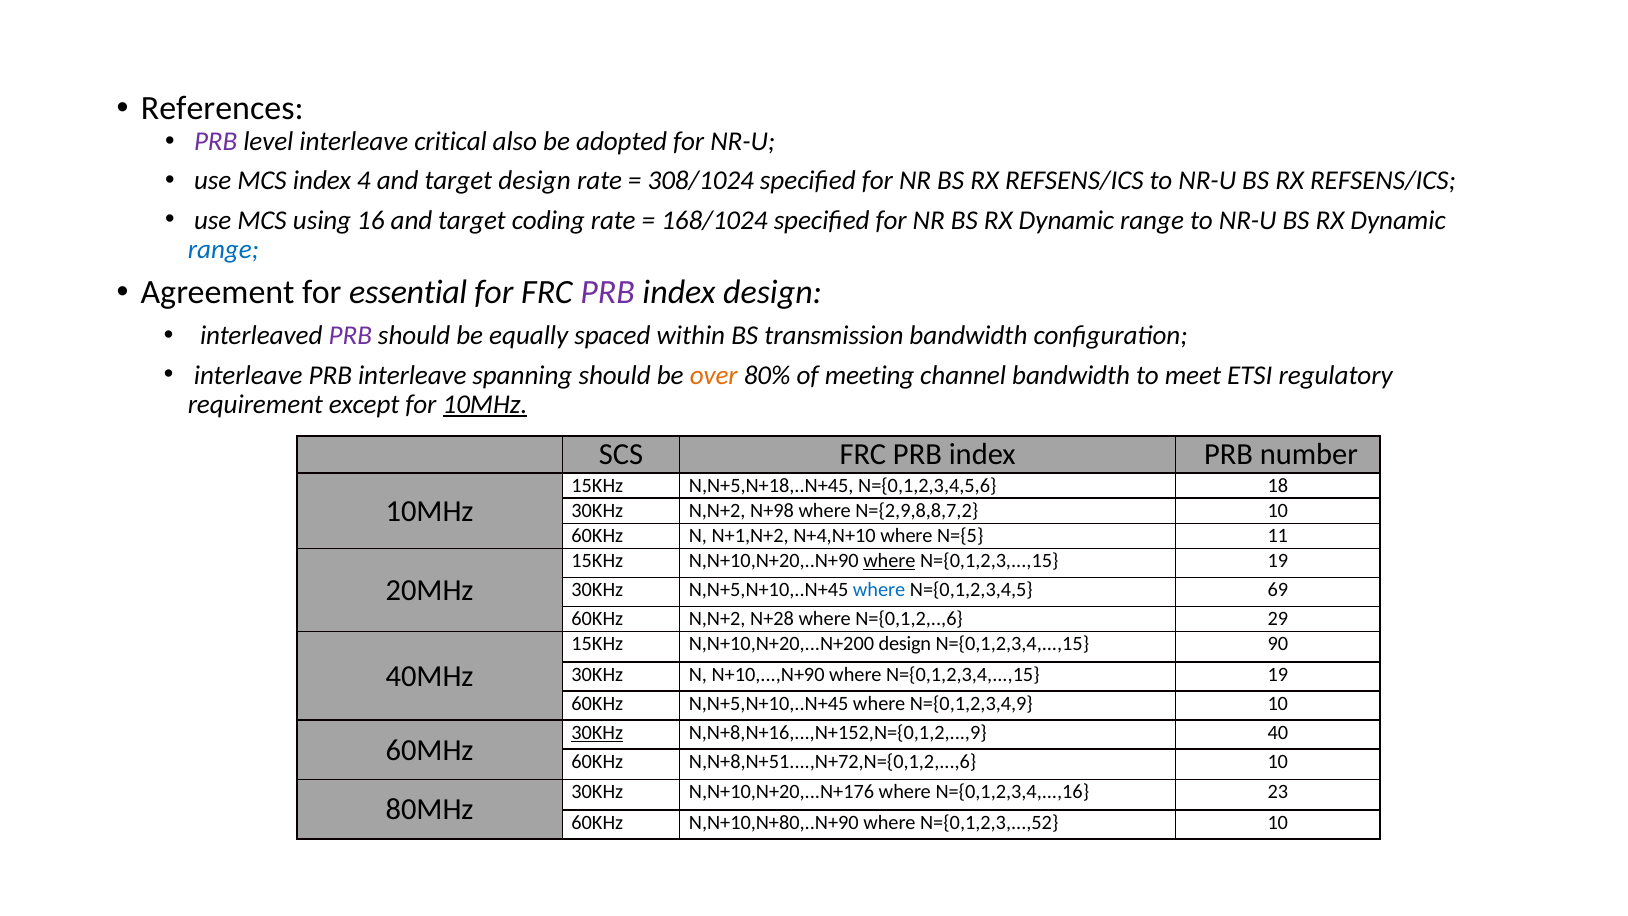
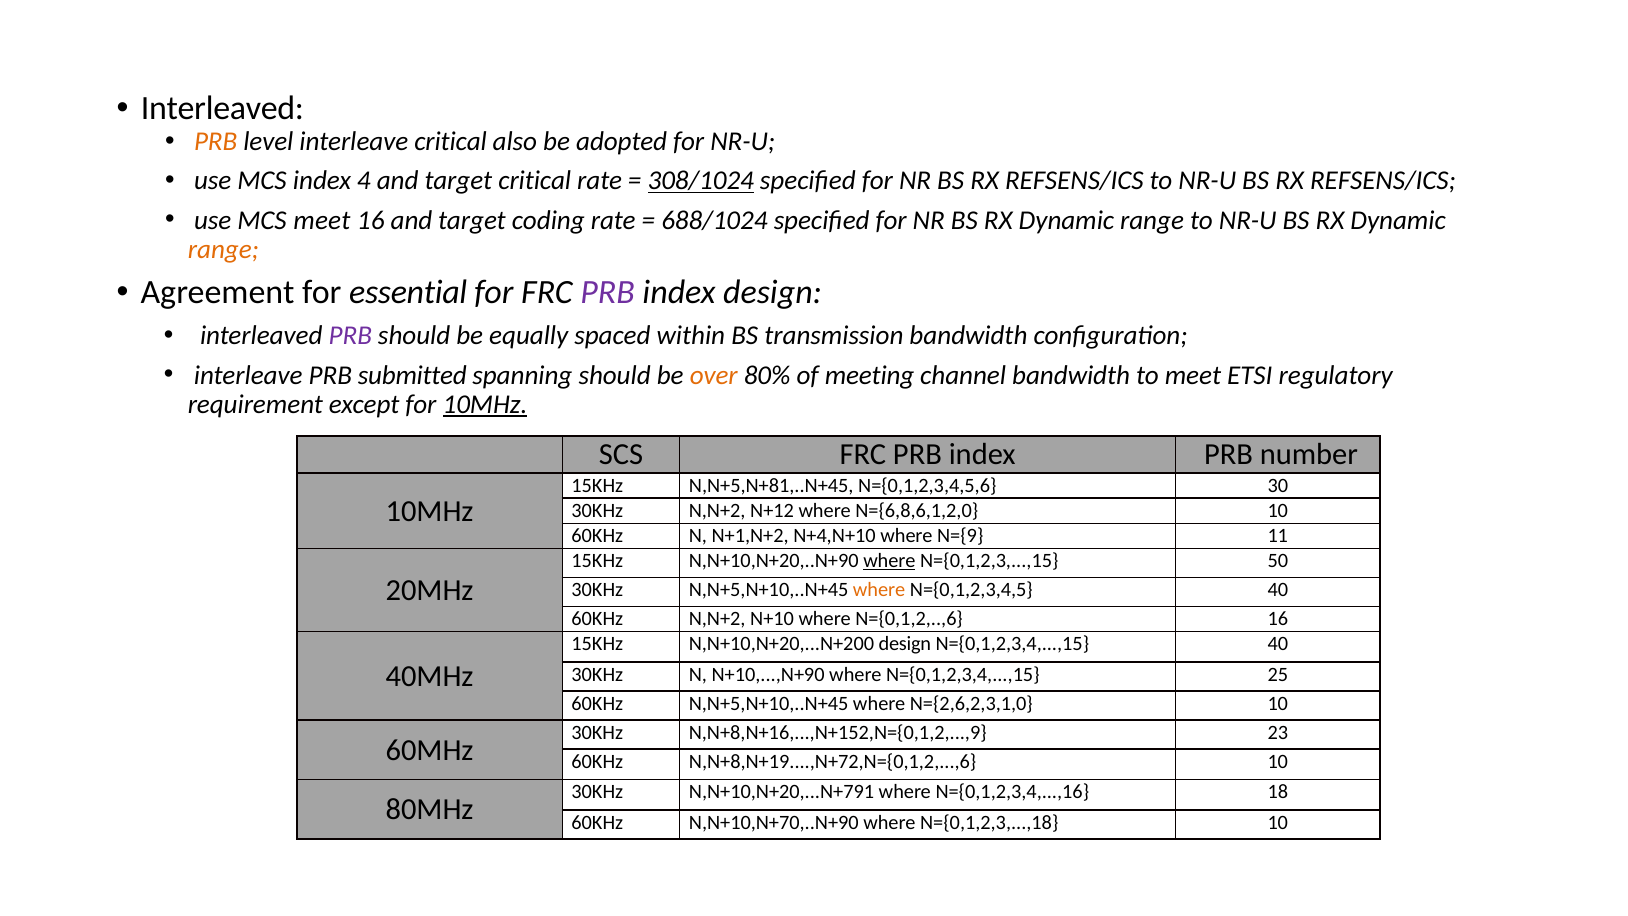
References at (222, 108): References -> Interleaved
PRB at (216, 141) colour: purple -> orange
target design: design -> critical
308/1024 underline: none -> present
MCS using: using -> meet
168/1024: 168/1024 -> 688/1024
range at (223, 249) colour: blue -> orange
PRB interleave: interleave -> submitted
N,N+5,N+18,..N+45: N,N+5,N+18,..N+45 -> N,N+5,N+81,..N+45
18: 18 -> 30
N+98: N+98 -> N+12
N={2,9,8,8,7,2: N={2,9,8,8,7,2 -> N={6,8,6,1,2,0
N={5: N={5 -> N={9
N={0,1,2,3,...,15 19: 19 -> 50
where at (879, 590) colour: blue -> orange
N={0,1,2,3,4,5 69: 69 -> 40
N+28: N+28 -> N+10
N={0,1,2,..,6 29: 29 -> 16
N={0,1,2,3,4,...,15 90: 90 -> 40
N={0,1,2,3,4,...,15 19: 19 -> 25
N={0,1,2,3,4,9: N={0,1,2,3,4,9 -> N={2,6,2,3,1,0
30KHz at (597, 732) underline: present -> none
40: 40 -> 23
N,N+8,N+51....,N+72,N={0,1,2,...,6: N,N+8,N+51....,N+72,N={0,1,2,...,6 -> N,N+8,N+19....,N+72,N={0,1,2,...,6
N,N+10,N+20,...N+176: N,N+10,N+20,...N+176 -> N,N+10,N+20,...N+791
23: 23 -> 18
N,N+10,N+80,..N+90: N,N+10,N+80,..N+90 -> N,N+10,N+70,..N+90
N={0,1,2,3,...,52: N={0,1,2,3,...,52 -> N={0,1,2,3,...,18
